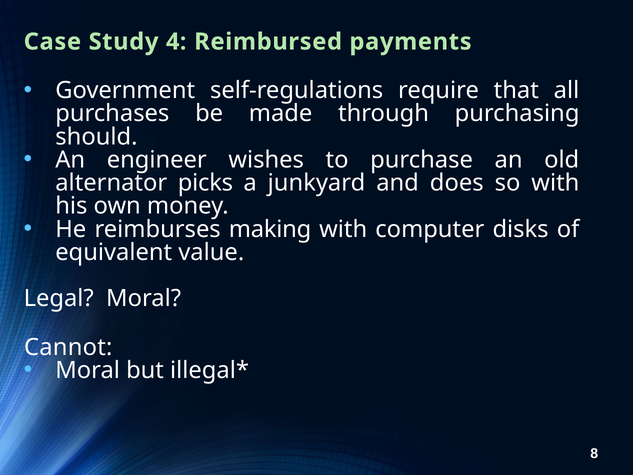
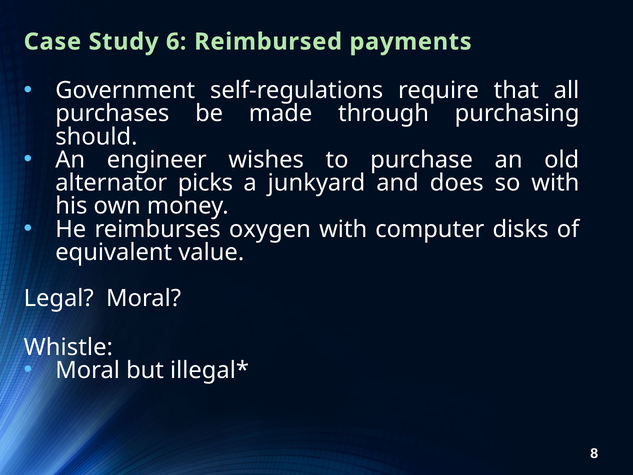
4: 4 -> 6
making: making -> oxygen
Cannot: Cannot -> Whistle
